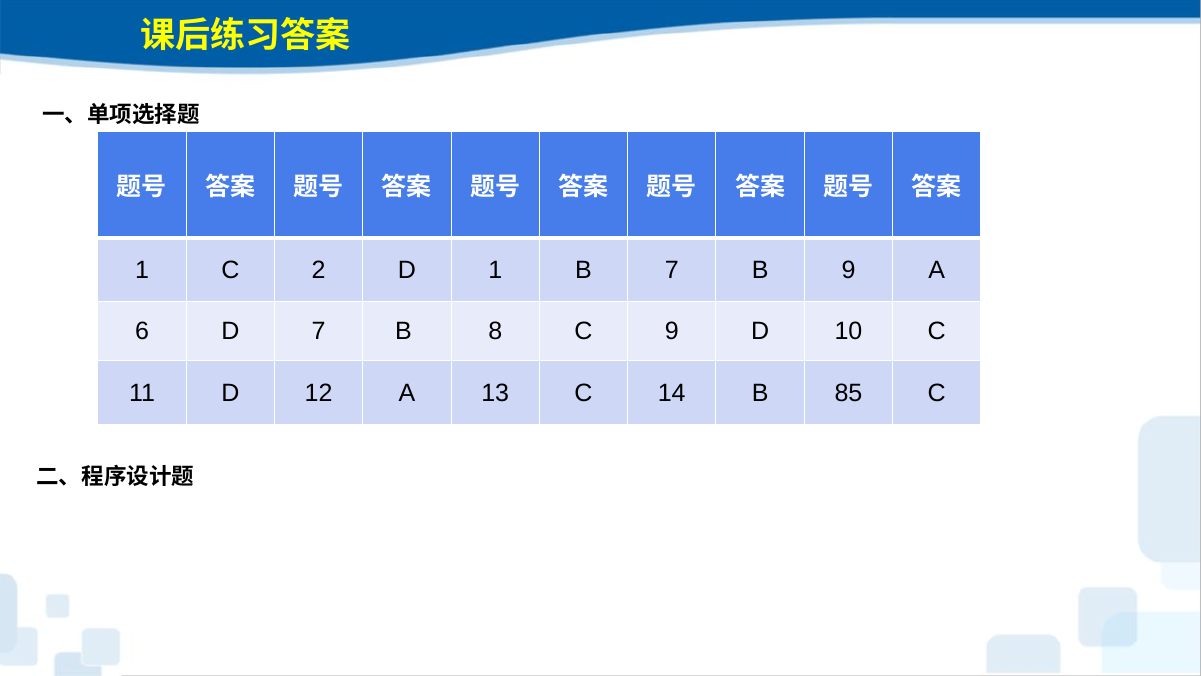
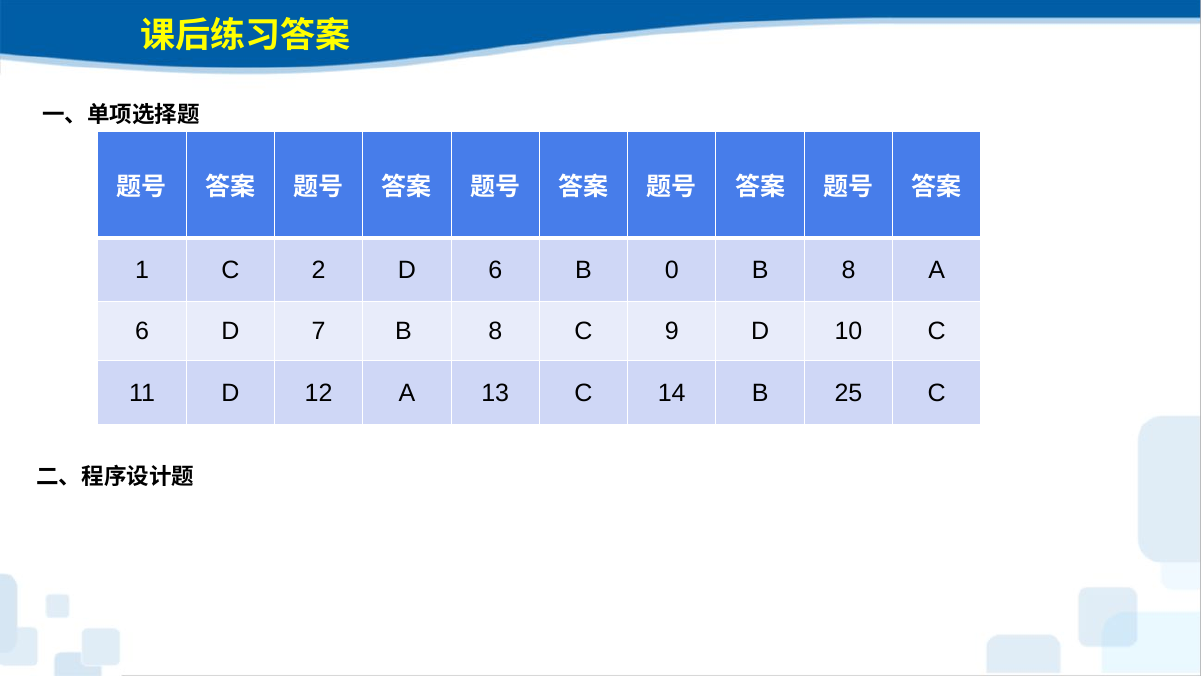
D 1: 1 -> 6
B 7: 7 -> 0
9 at (848, 270): 9 -> 8
85: 85 -> 25
